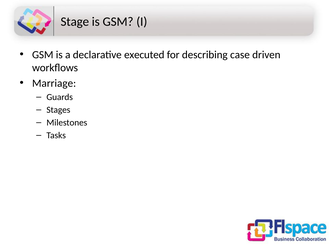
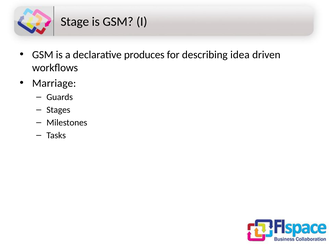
executed: executed -> produces
case: case -> idea
